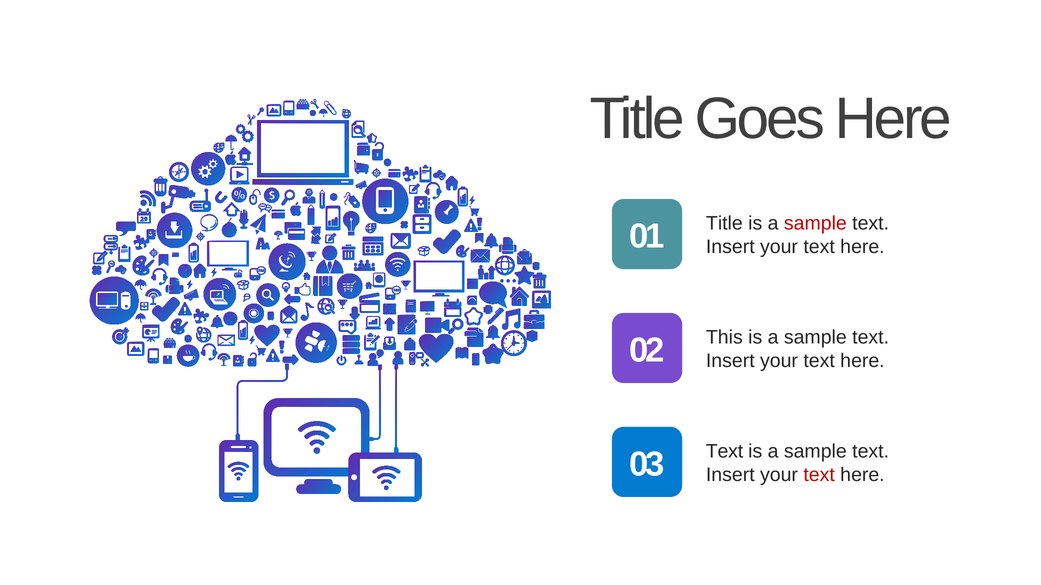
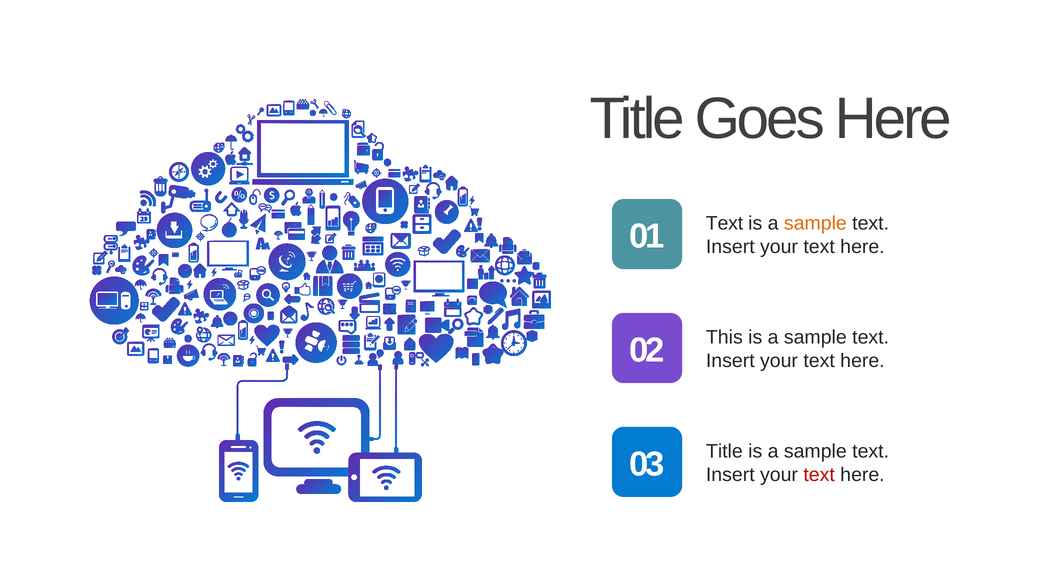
Title at (724, 224): Title -> Text
sample at (815, 224) colour: red -> orange
Text at (724, 452): Text -> Title
